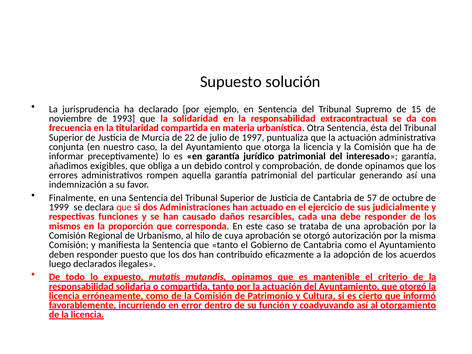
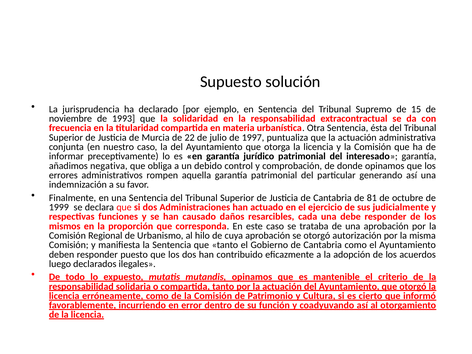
exigibles: exigibles -> negativa
57: 57 -> 81
